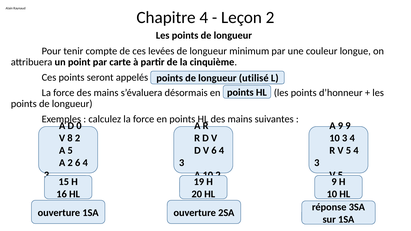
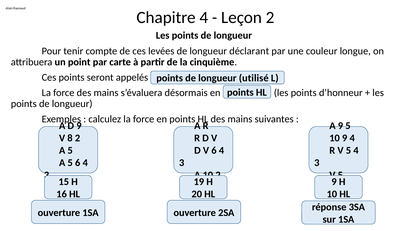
minimum: minimum -> déclarant
0 at (79, 126): 0 -> 9
9 9: 9 -> 5
3 at (345, 138): 3 -> 9
2 at (70, 163): 2 -> 5
